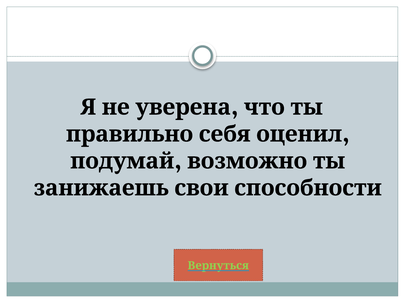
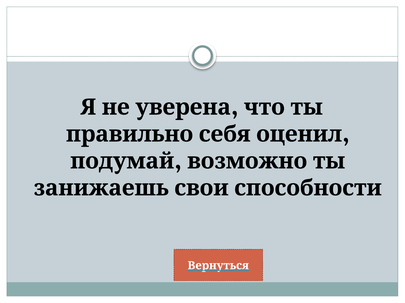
Вернуться colour: light green -> white
